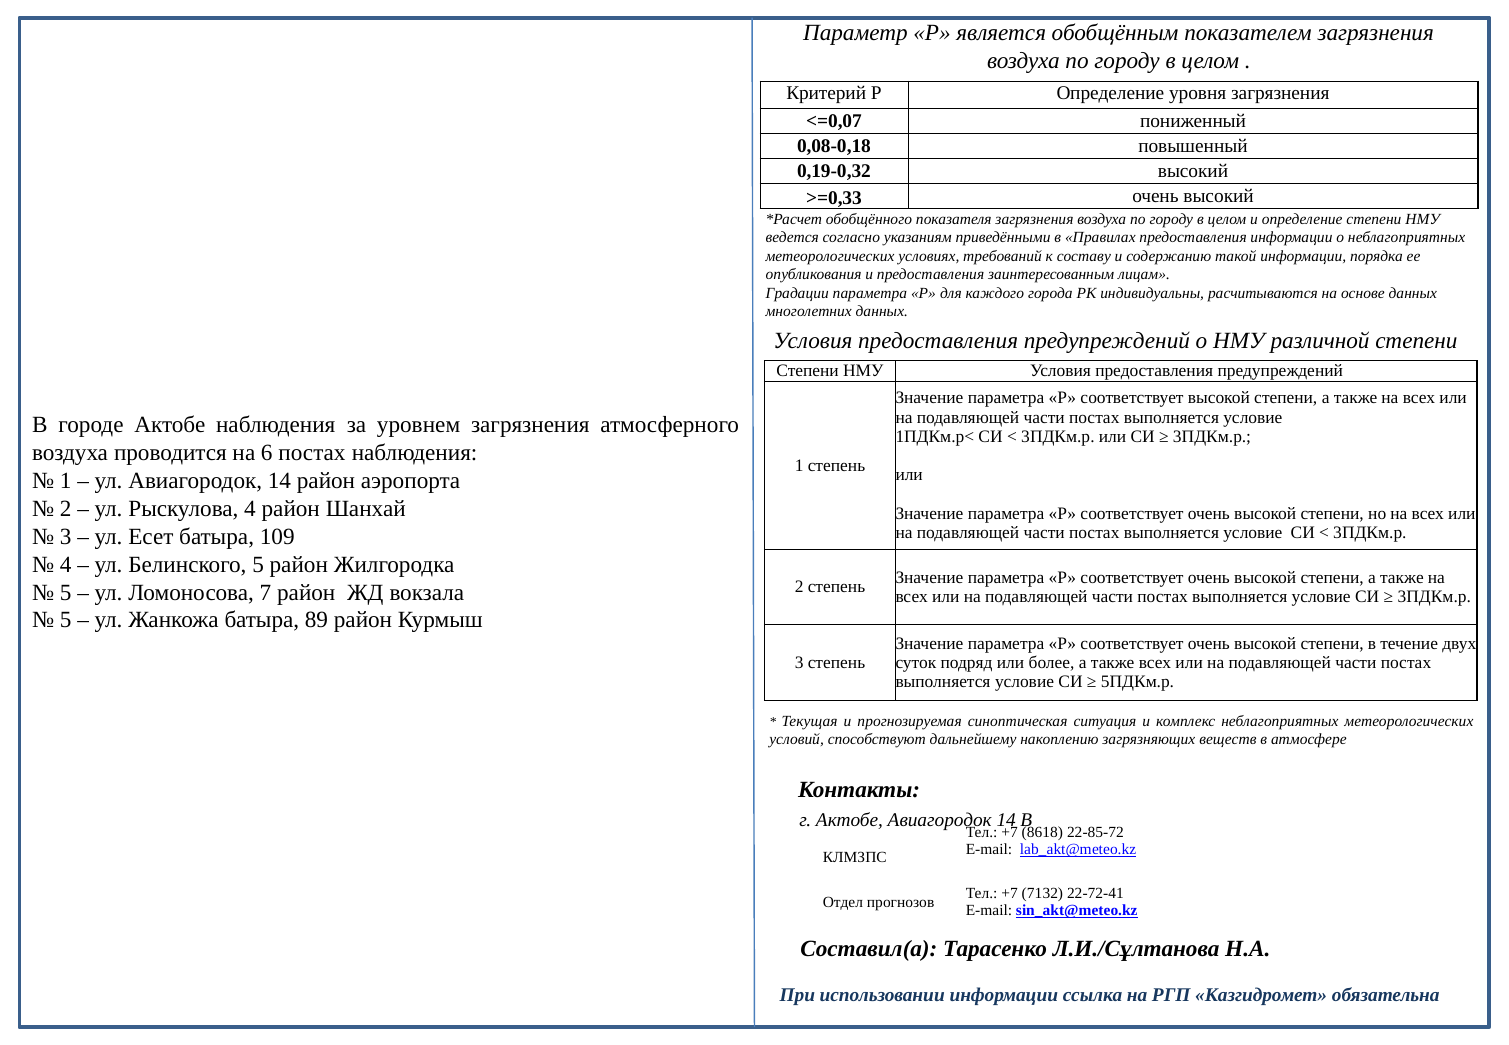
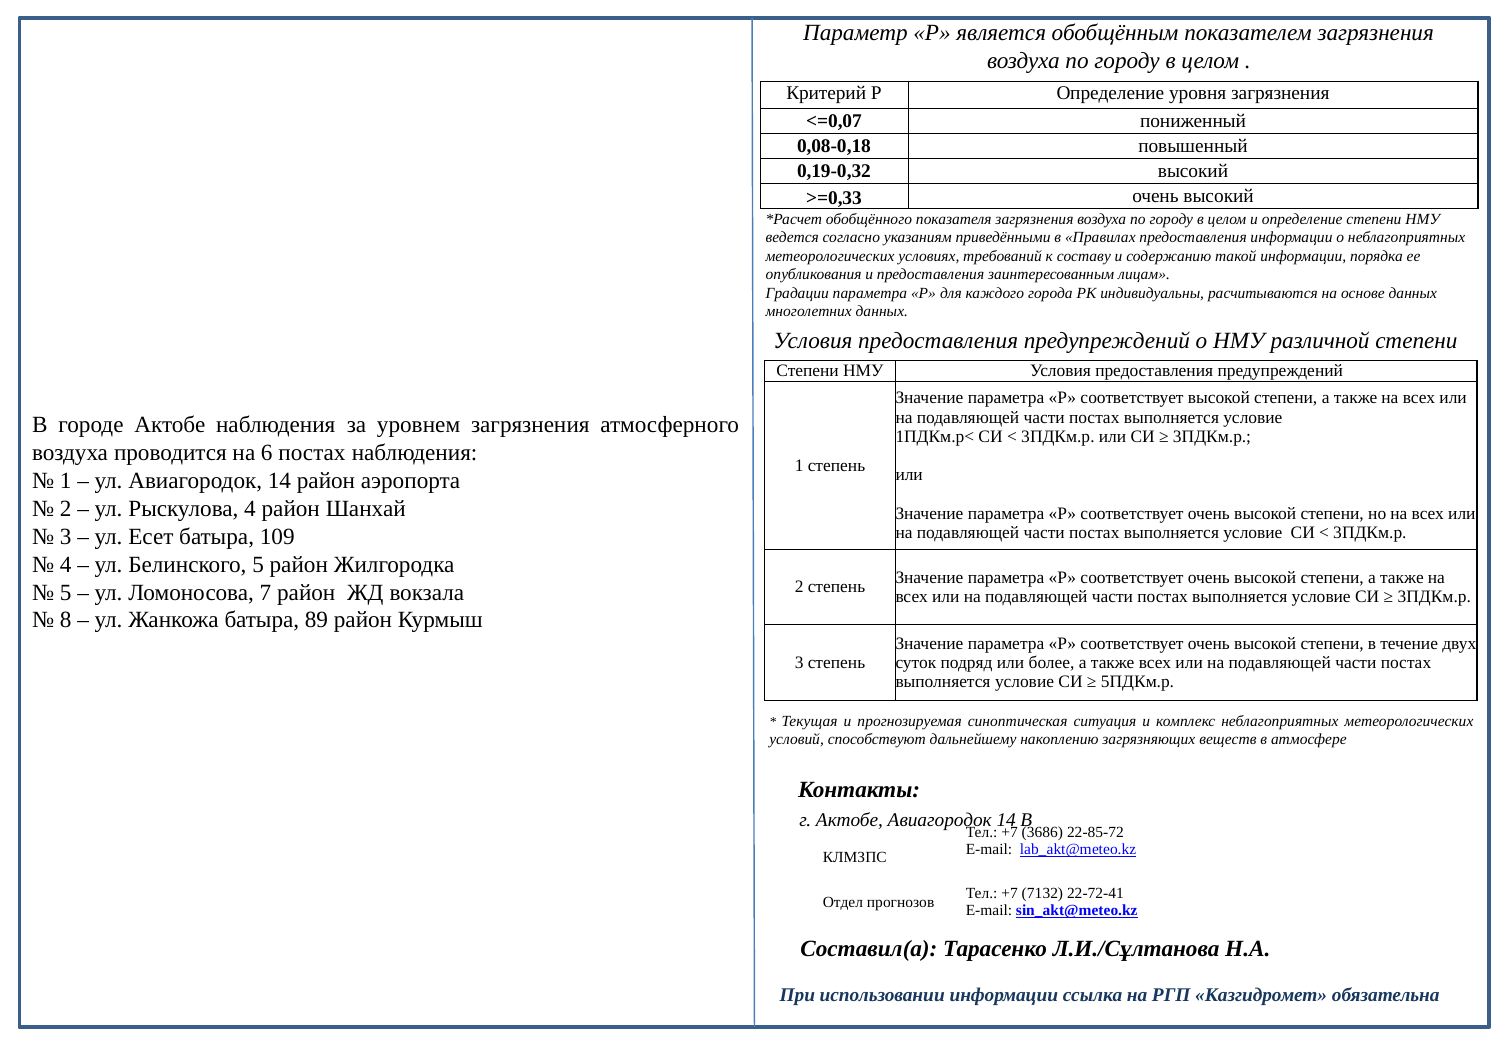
5 at (66, 620): 5 -> 8
8618: 8618 -> 3686
